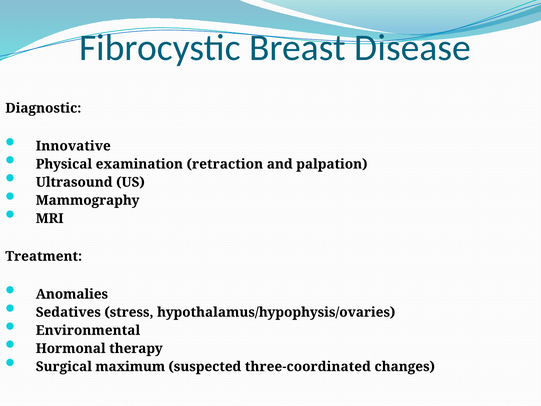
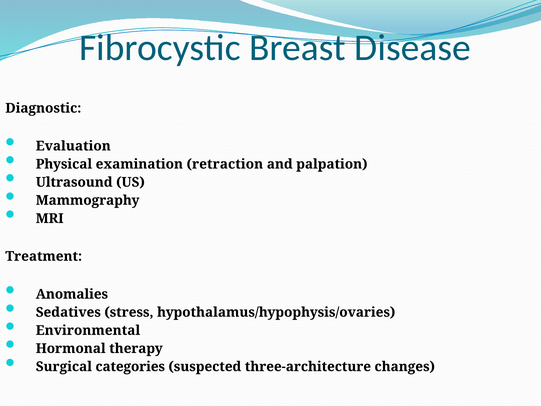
Innovative: Innovative -> Evaluation
maximum: maximum -> categories
three-coordinated: three-coordinated -> three-architecture
